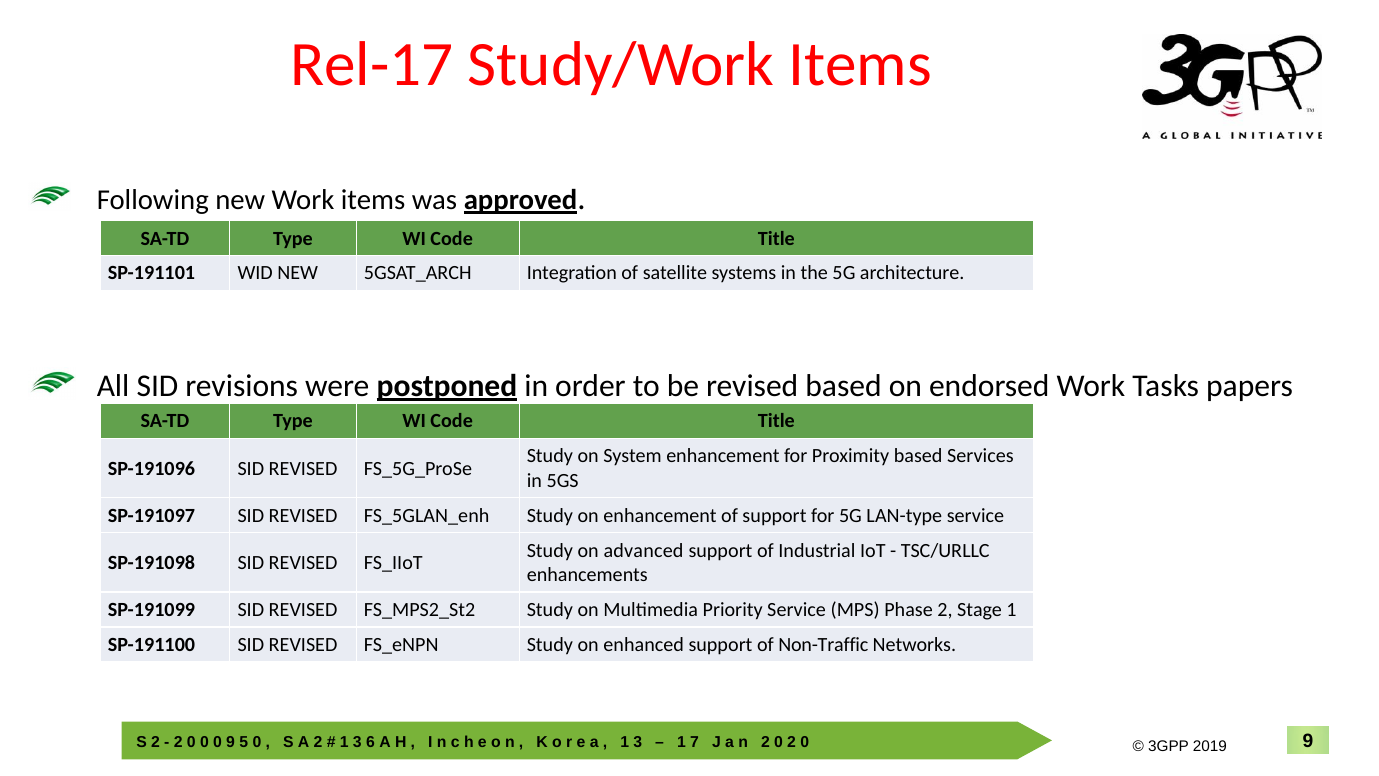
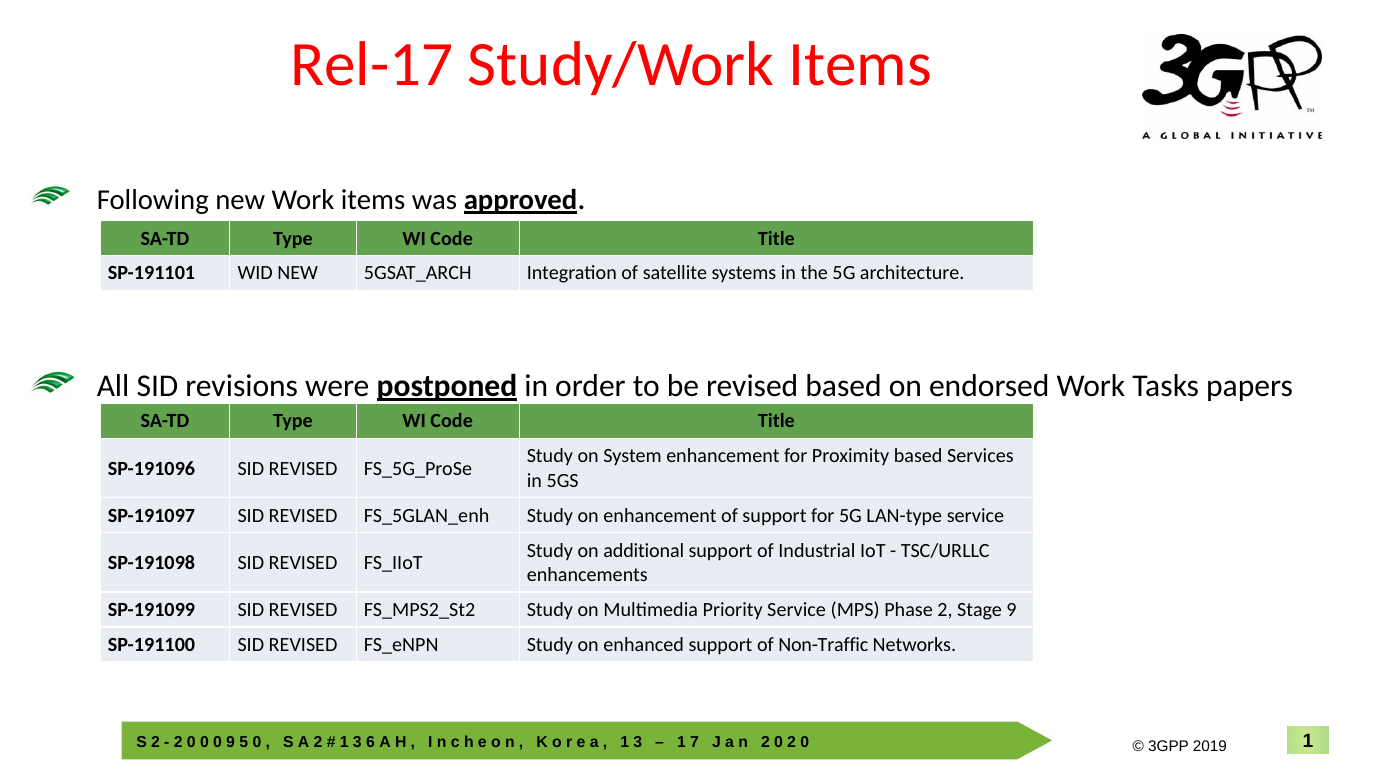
advanced: advanced -> additional
Stage 1: 1 -> 9
9 at (1308, 741): 9 -> 1
